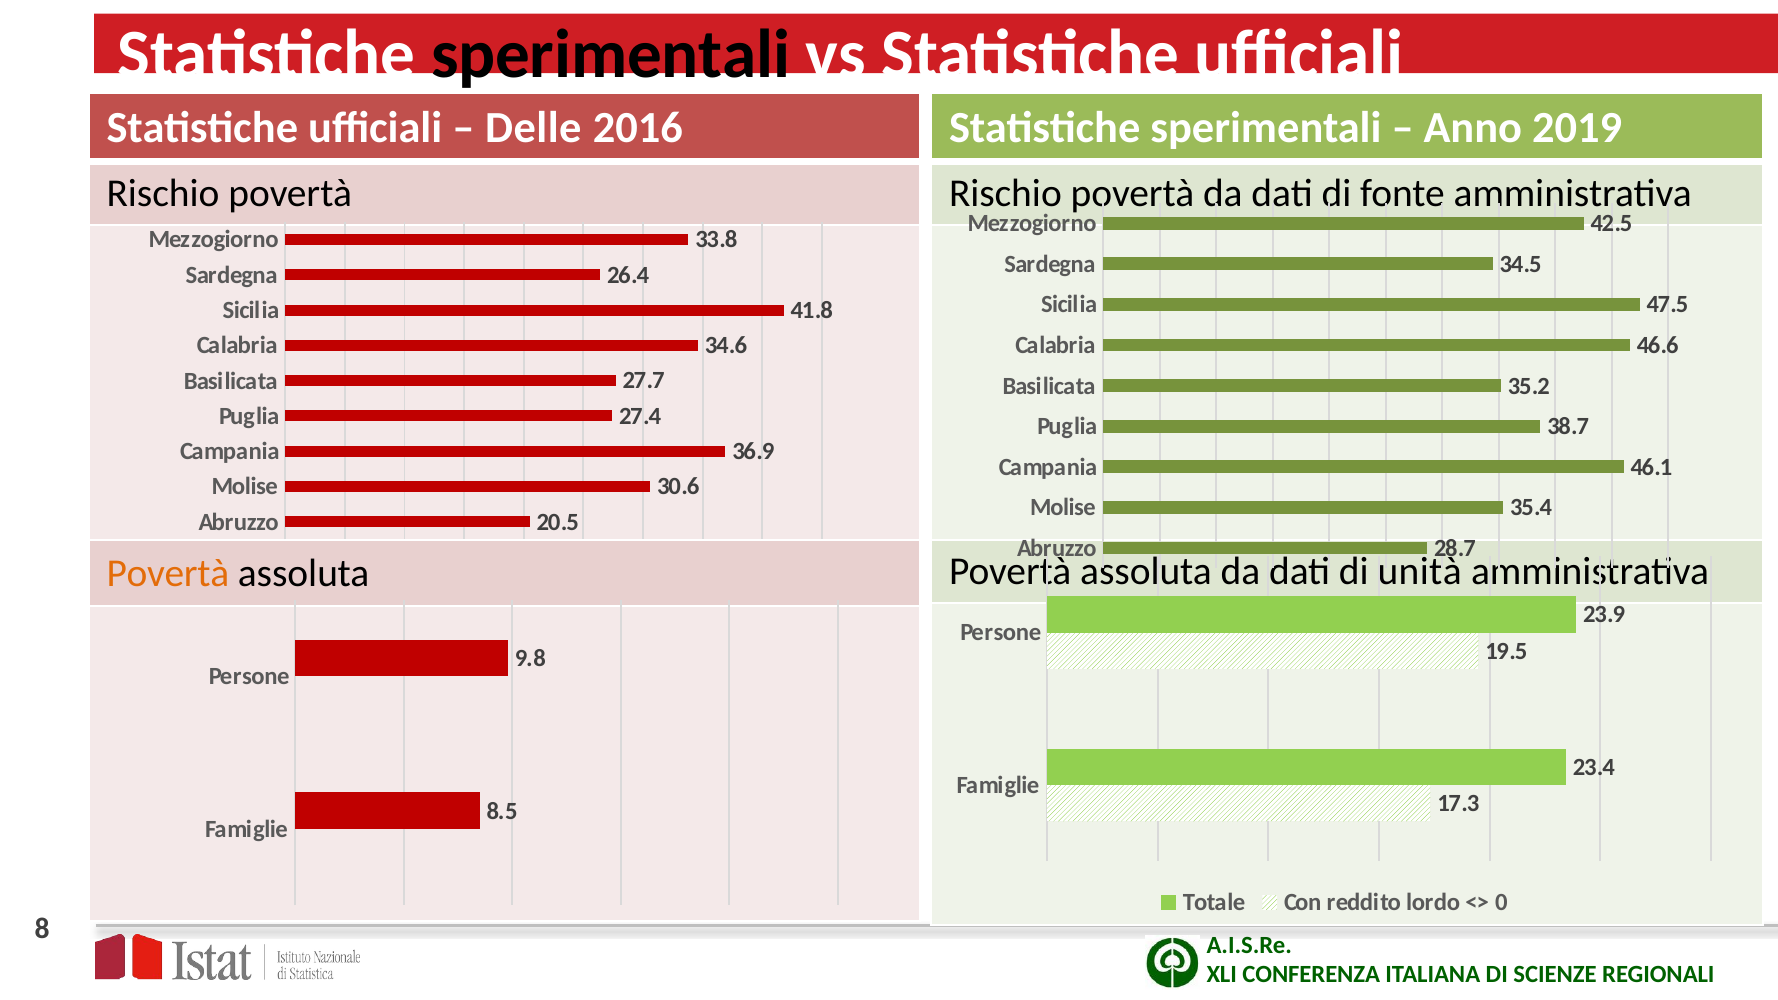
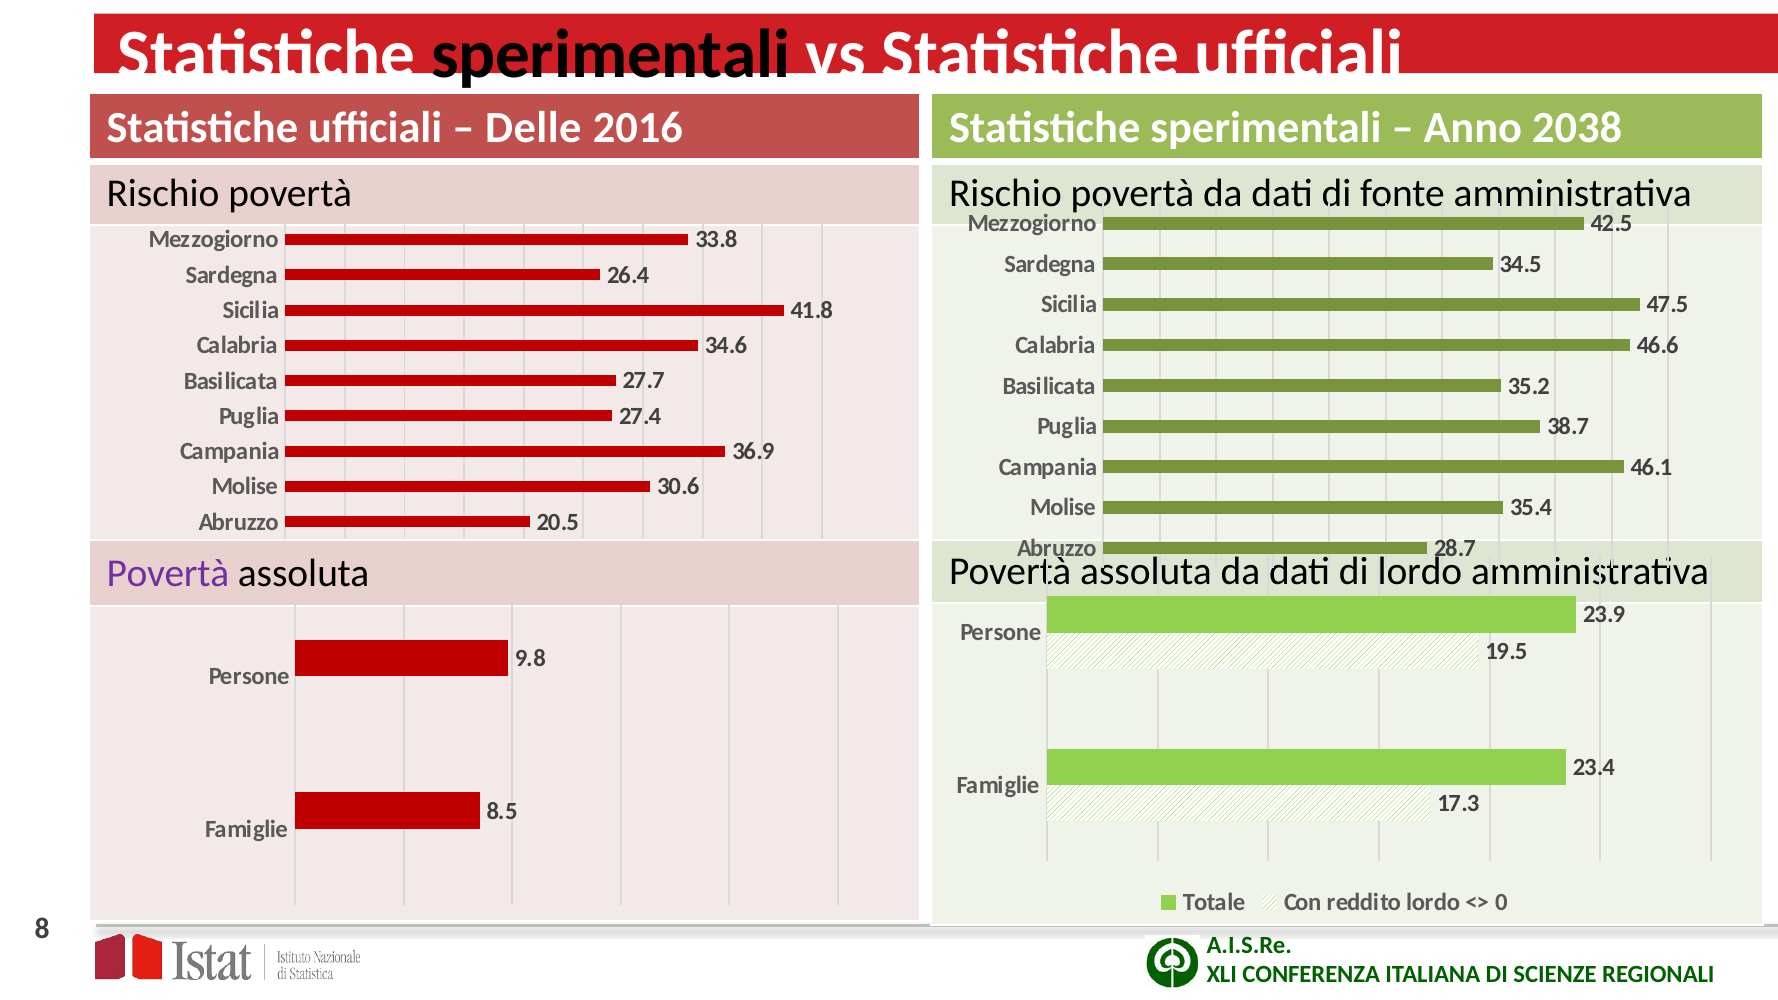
2019: 2019 -> 2038
di unità: unità -> lordo
Povertà at (168, 573) colour: orange -> purple
